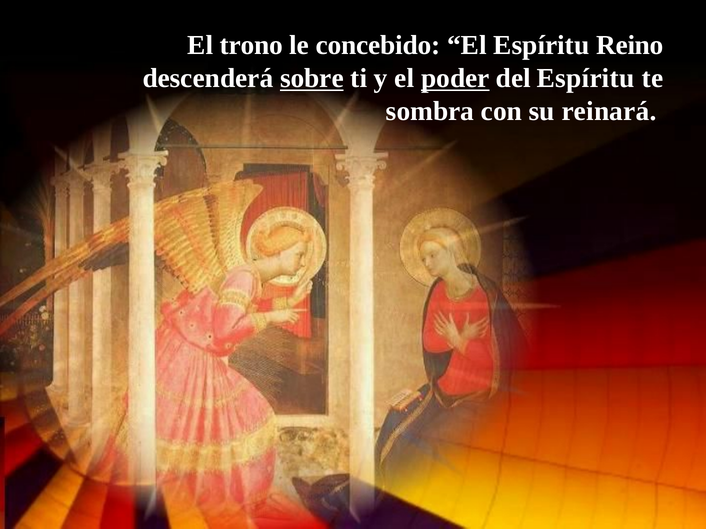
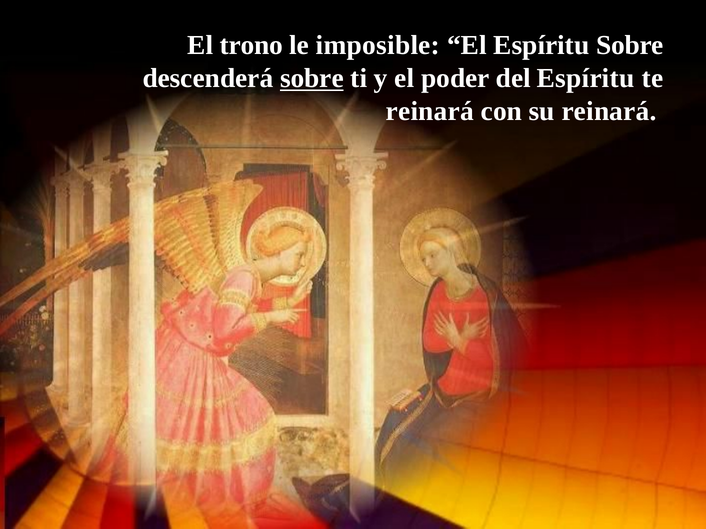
concebido: concebido -> imposible
Espíritu Reino: Reino -> Sobre
poder underline: present -> none
sombra at (430, 111): sombra -> reinará
